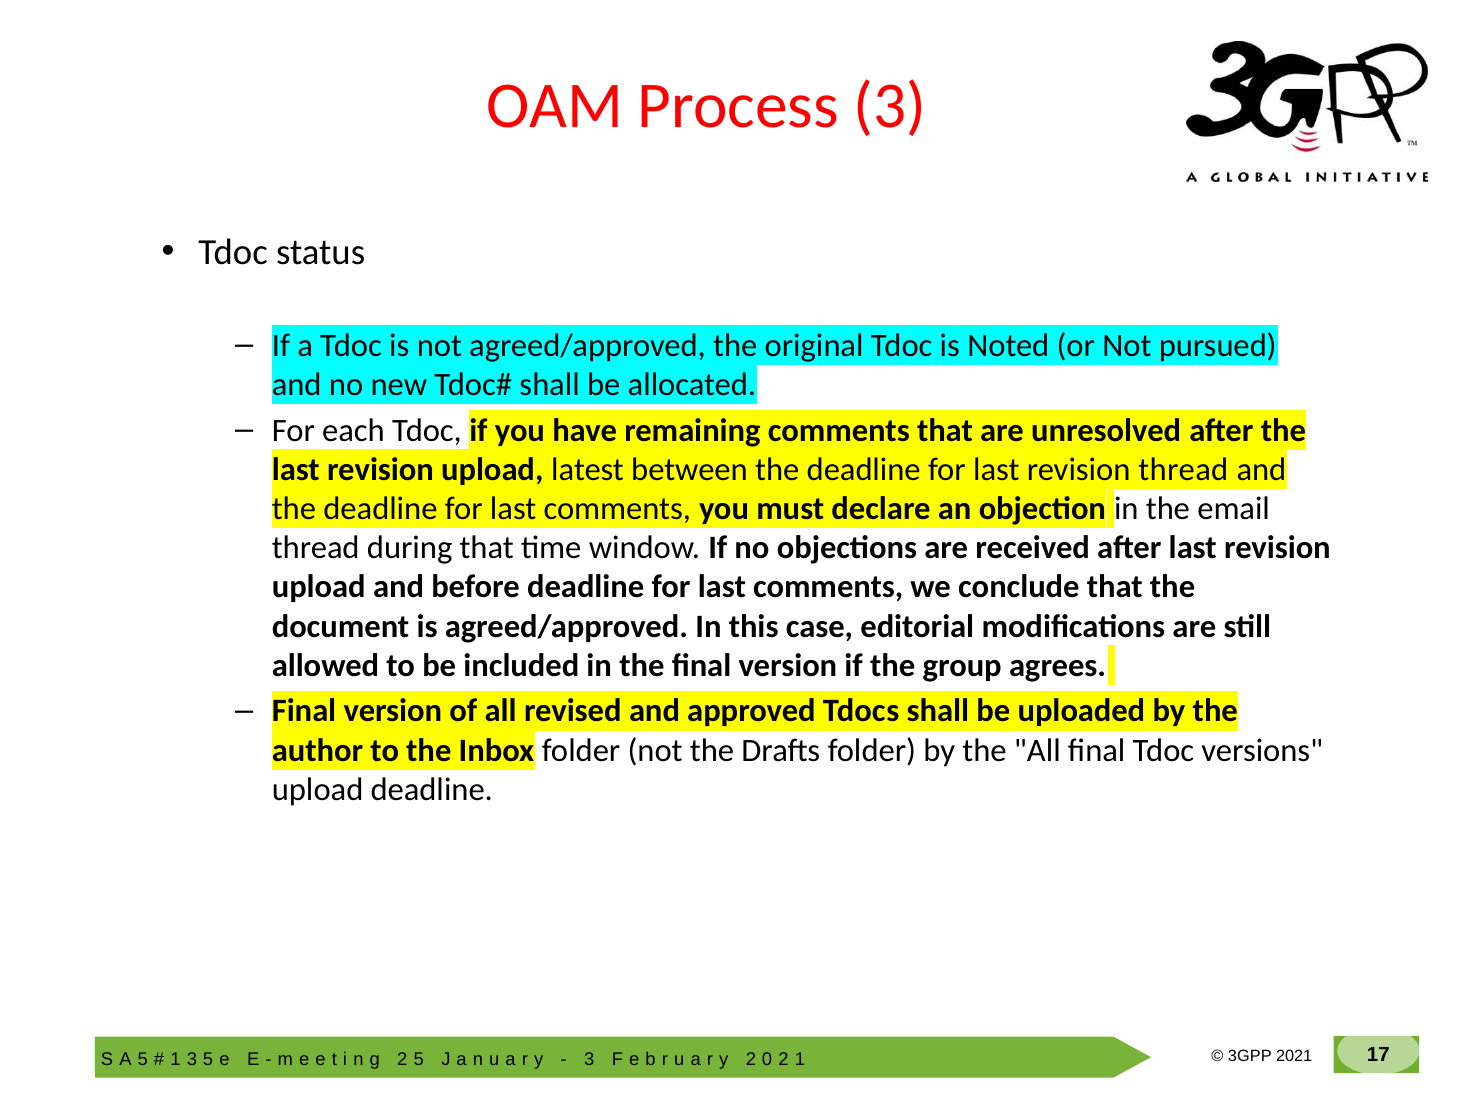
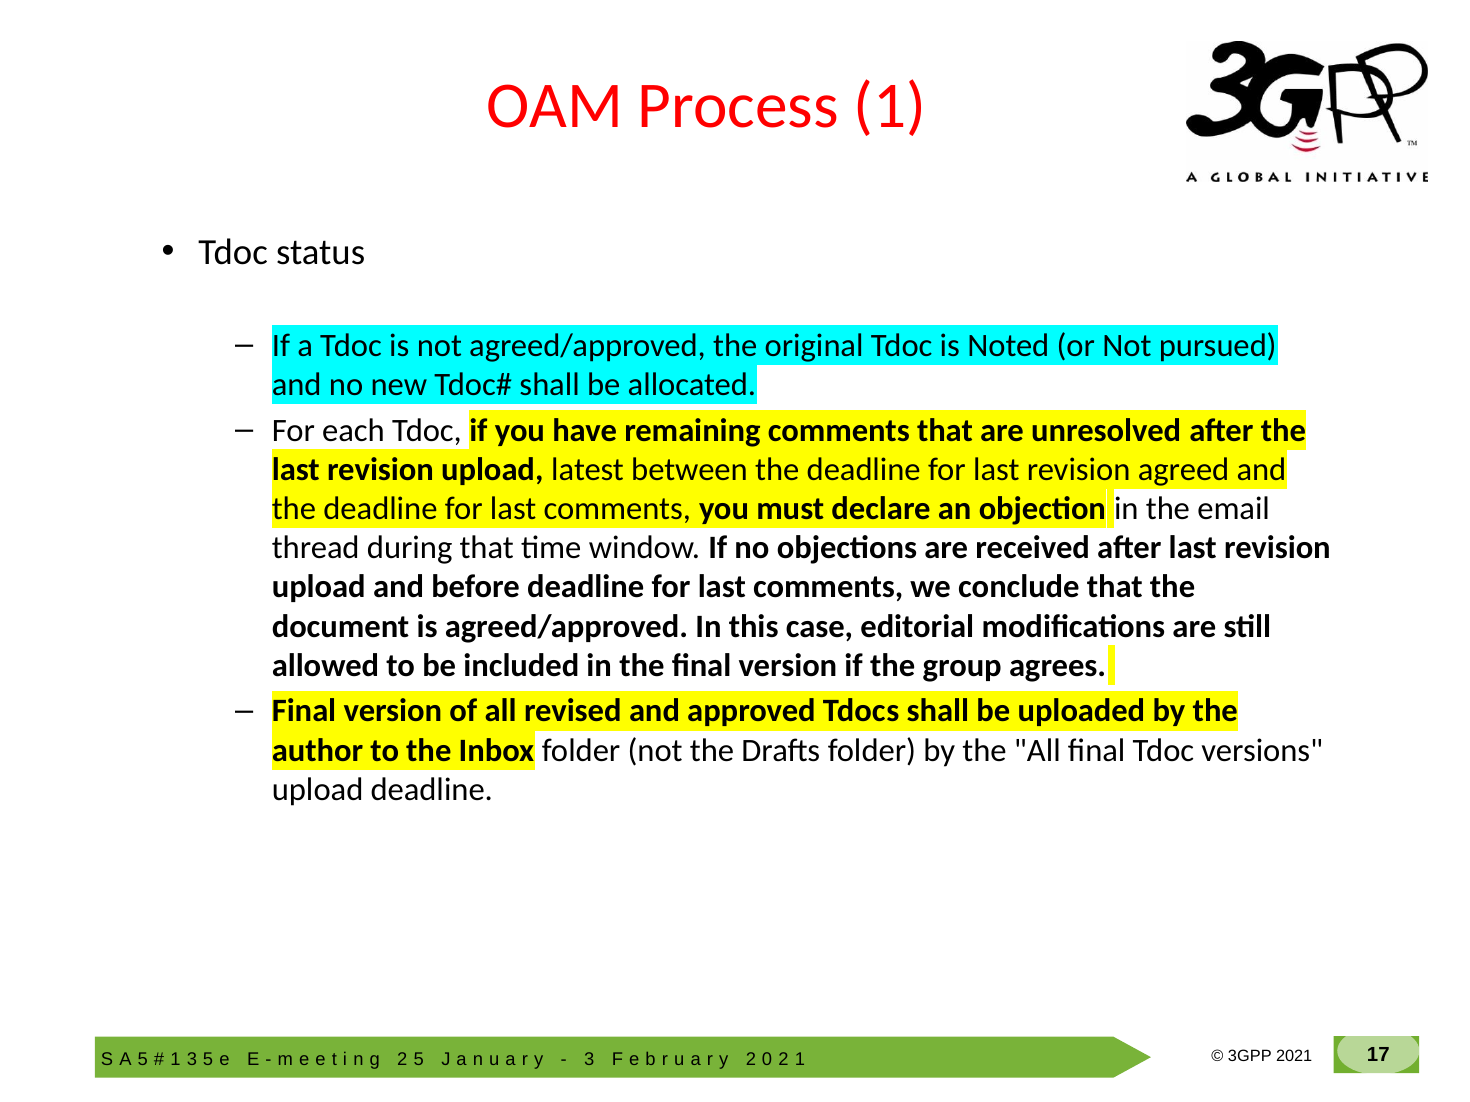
Process 3: 3 -> 1
revision thread: thread -> agreed
